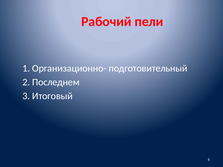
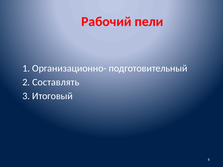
Последнем: Последнем -> Составлять
